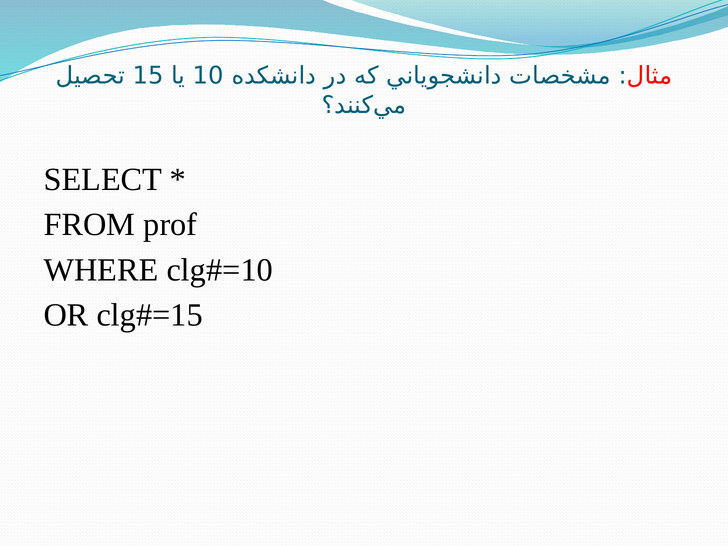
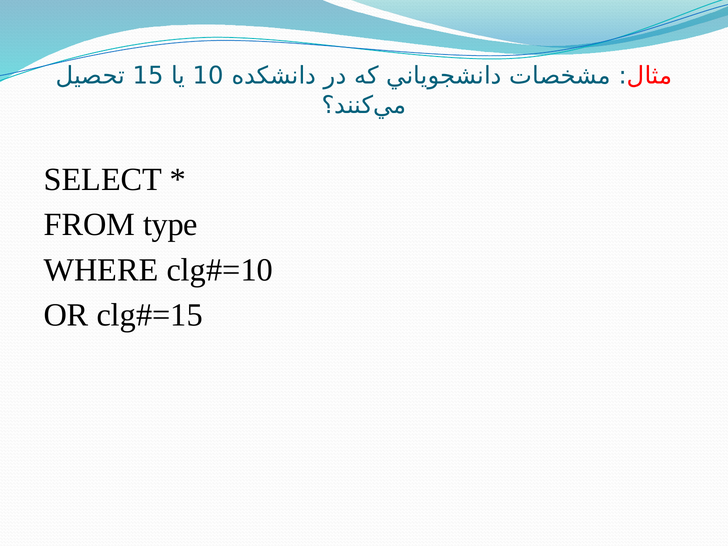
prof: prof -> type
